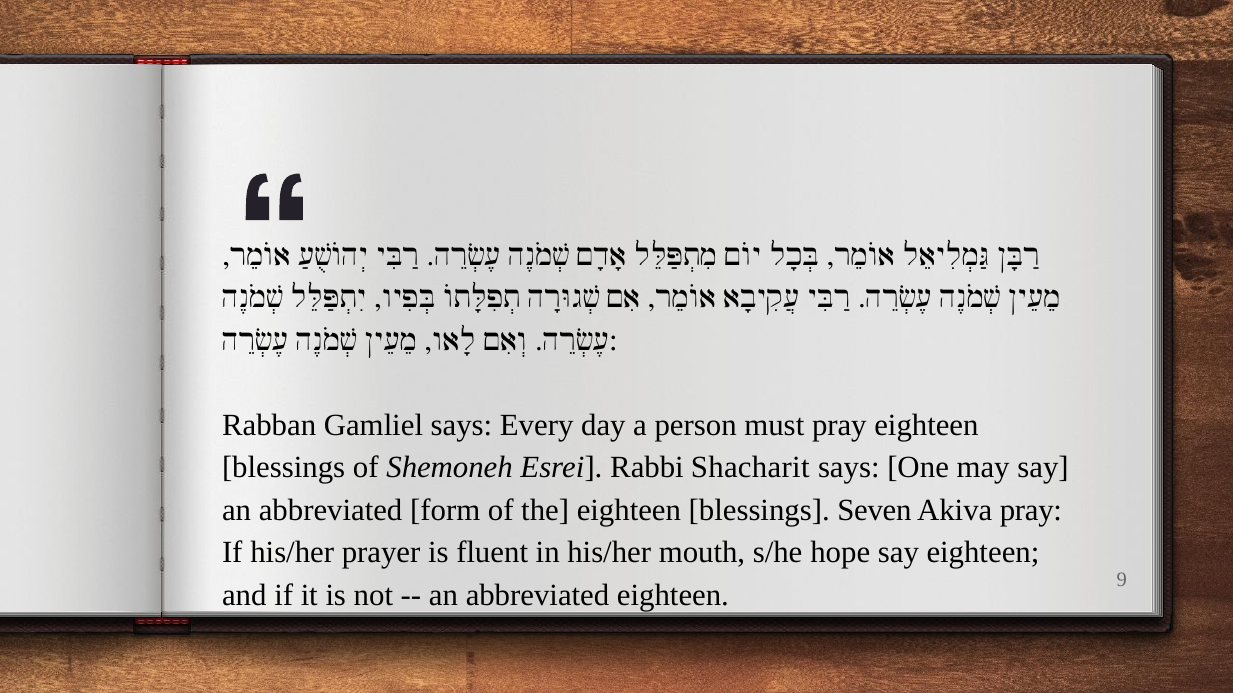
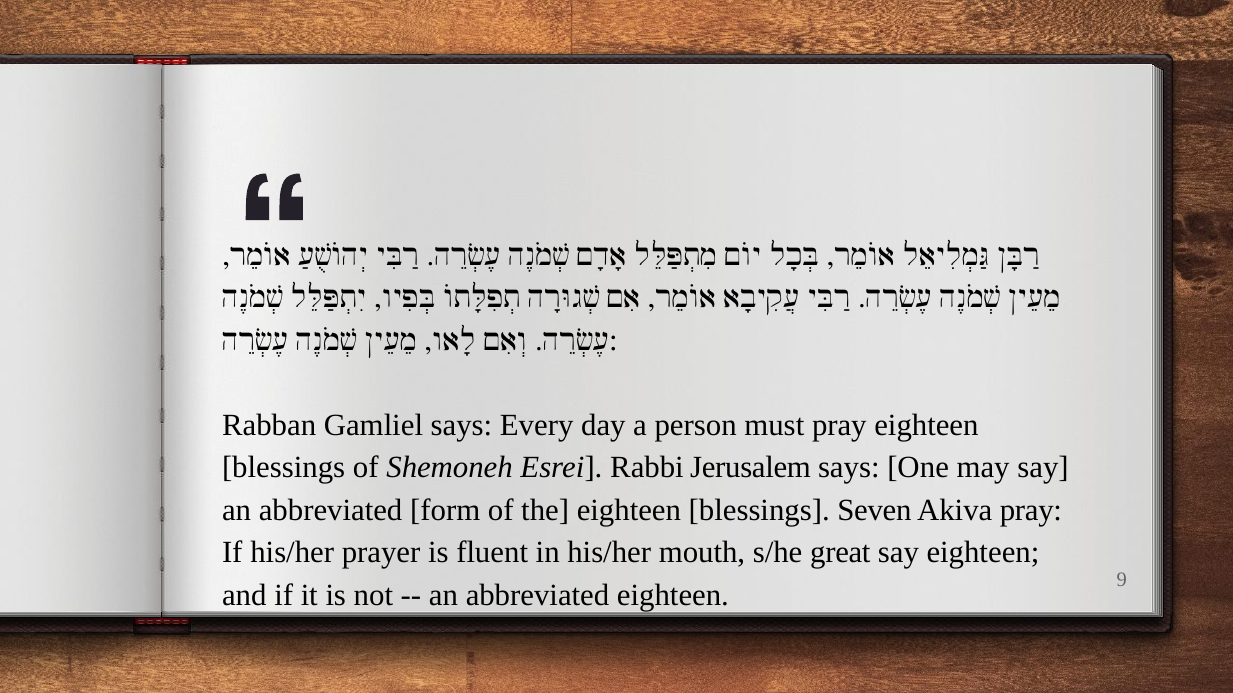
Shacharit: Shacharit -> Jerusalem
hope: hope -> great
